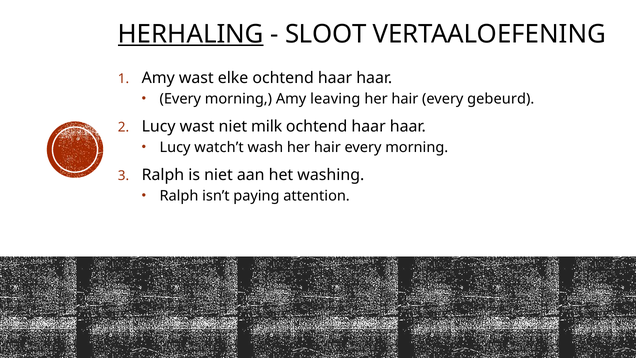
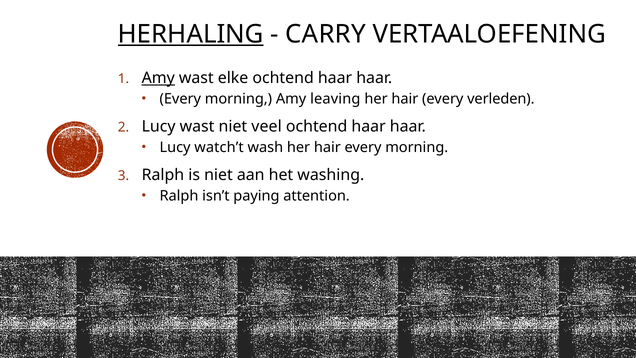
SLOOT: SLOOT -> CARRY
Amy at (158, 78) underline: none -> present
gebeurd: gebeurd -> verleden
milk: milk -> veel
